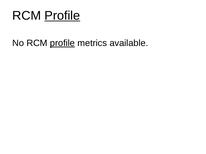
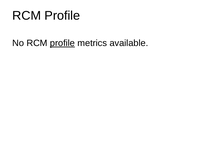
Profile at (62, 16) underline: present -> none
